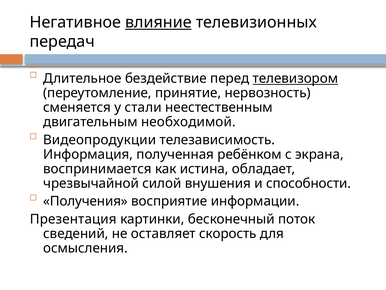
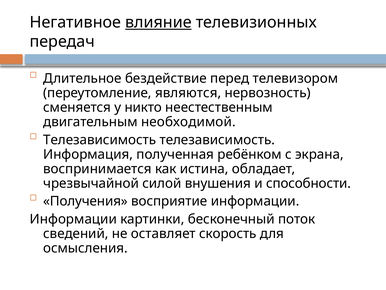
телевизором underline: present -> none
принятие: принятие -> являются
стали: стали -> никто
Видеопродукции at (100, 140): Видеопродукции -> Телезависимость
Презентация at (73, 219): Презентация -> Информации
